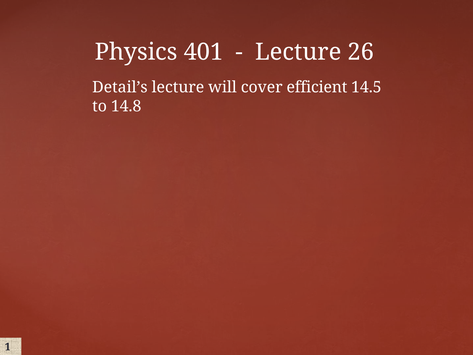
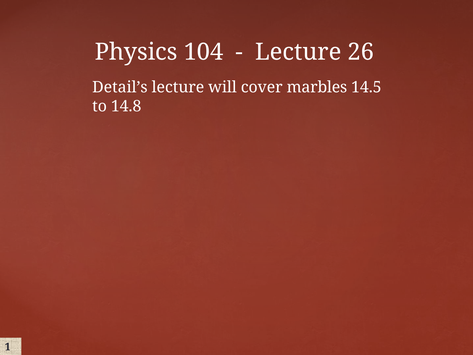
401: 401 -> 104
efficient: efficient -> marbles
